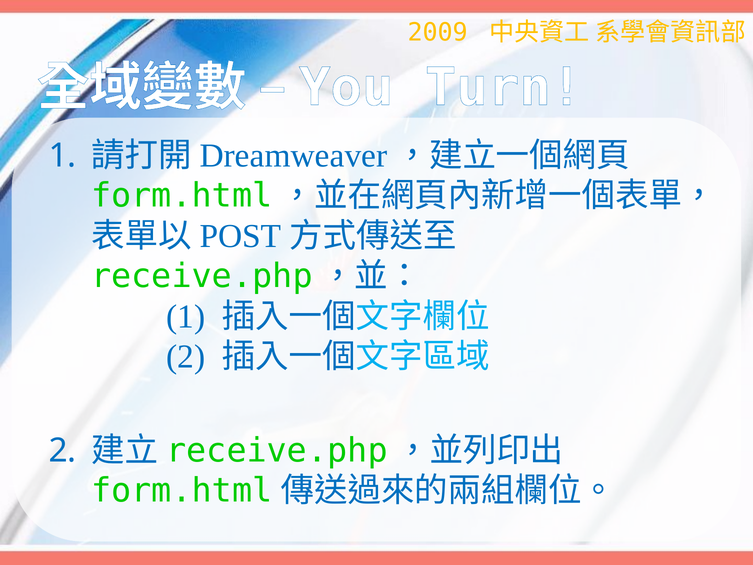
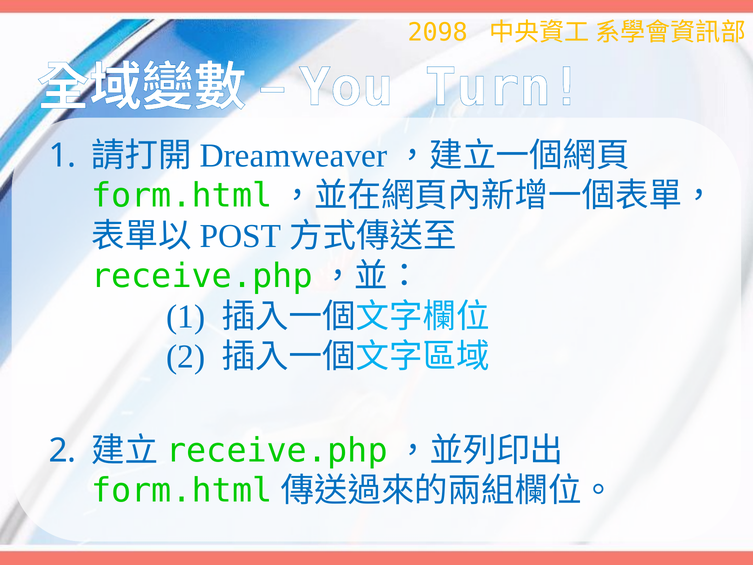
2009: 2009 -> 2098
